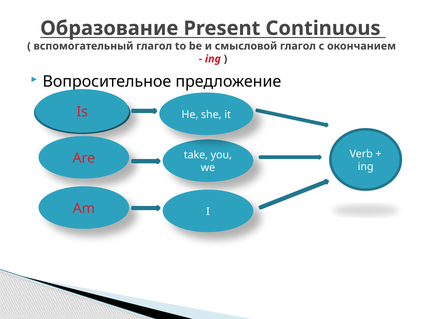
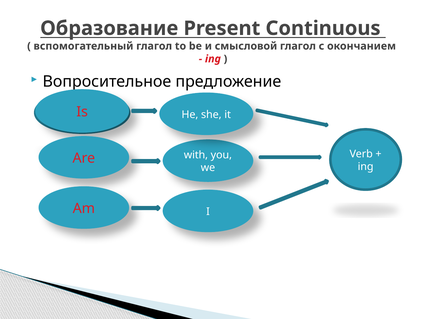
take: take -> with
